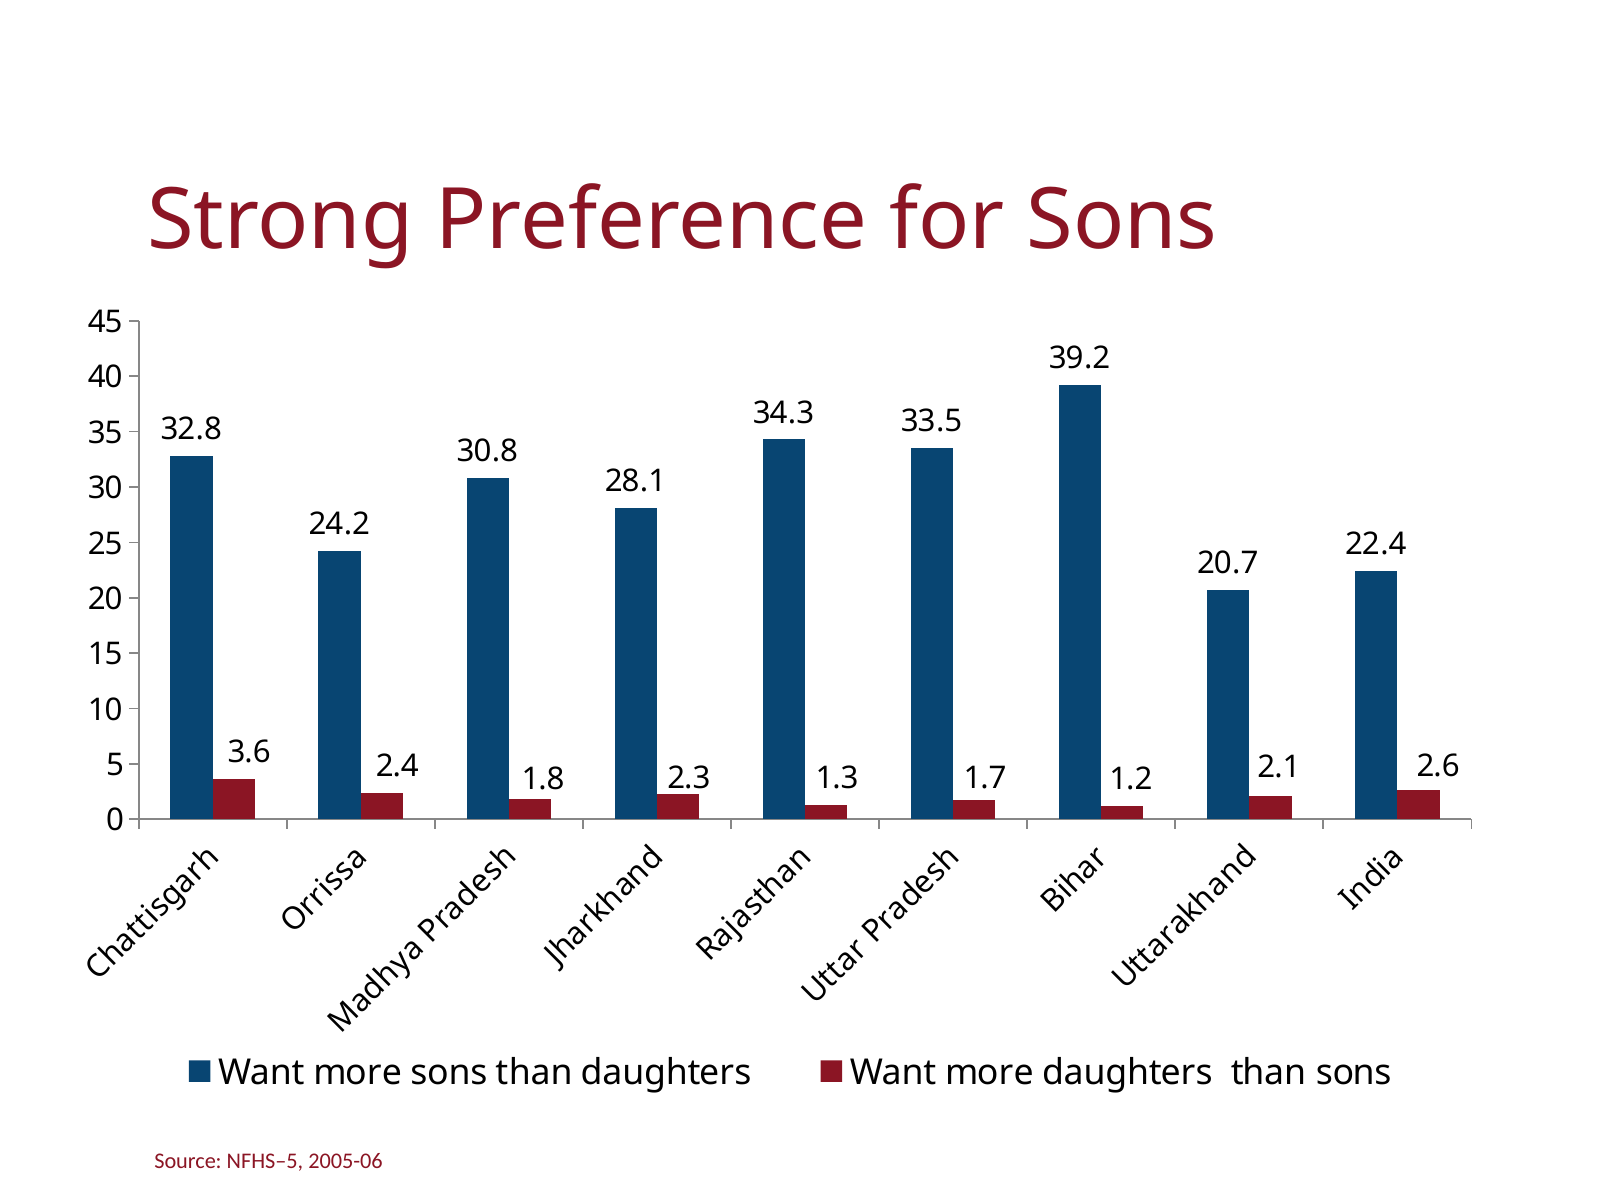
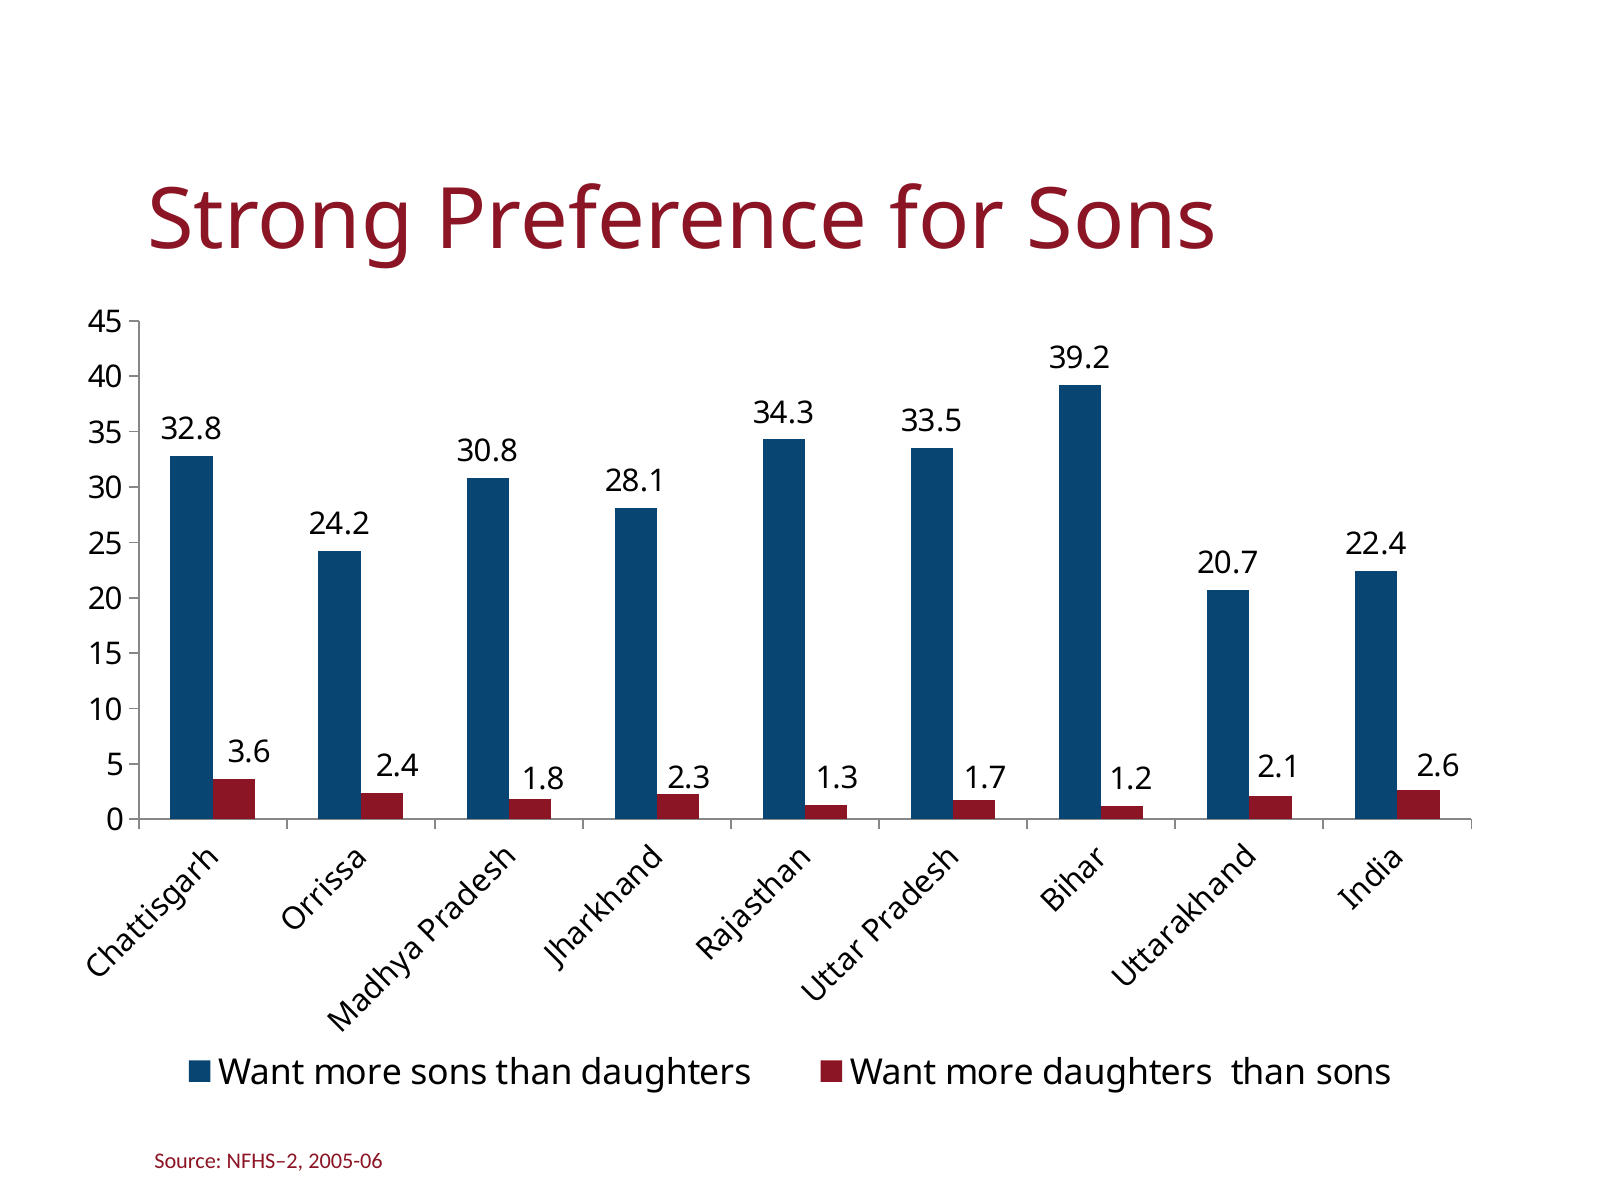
NFHS–5: NFHS–5 -> NFHS–2
